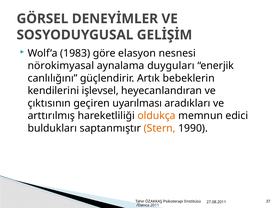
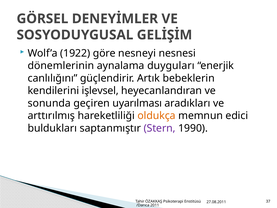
1983: 1983 -> 1922
elasyon: elasyon -> nesneyi
nörokimyasal: nörokimyasal -> dönemlerinin
çıktısının: çıktısının -> sonunda
Stern colour: orange -> purple
